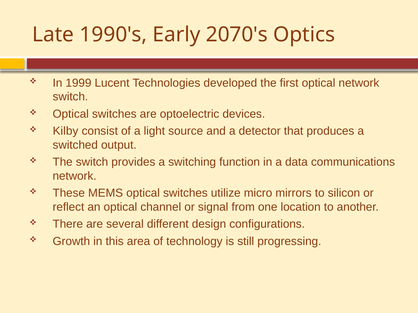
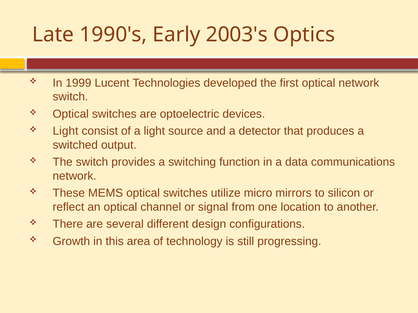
2070's: 2070's -> 2003's
Kilby at (65, 131): Kilby -> Light
